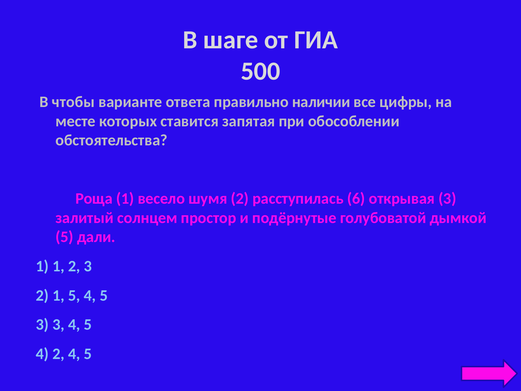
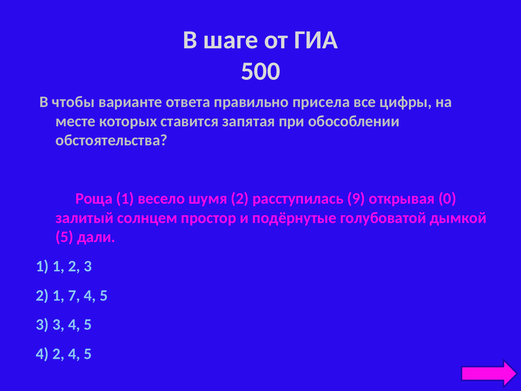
наличии: наличии -> присела
6: 6 -> 9
открывая 3: 3 -> 0
1 5: 5 -> 7
